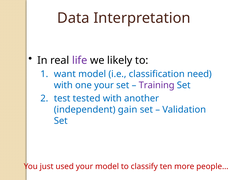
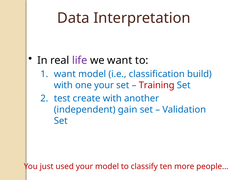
we likely: likely -> want
need: need -> build
Training colour: purple -> red
tested: tested -> create
